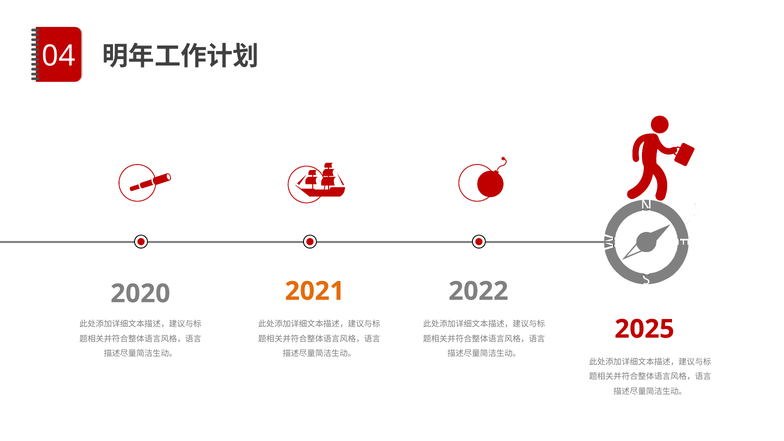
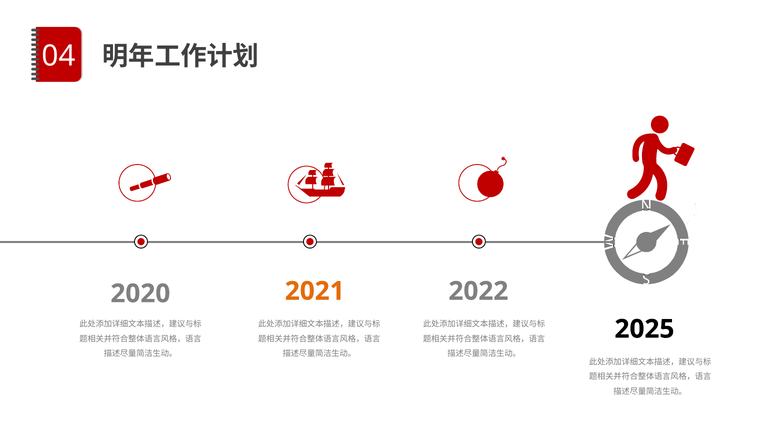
2025 colour: red -> black
